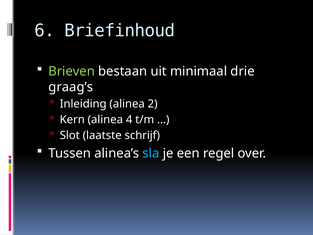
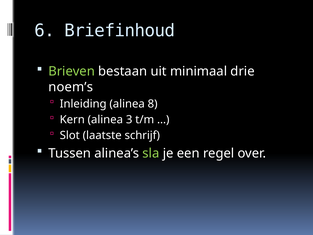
graag’s: graag’s -> noem’s
2: 2 -> 8
4: 4 -> 3
sla colour: light blue -> light green
